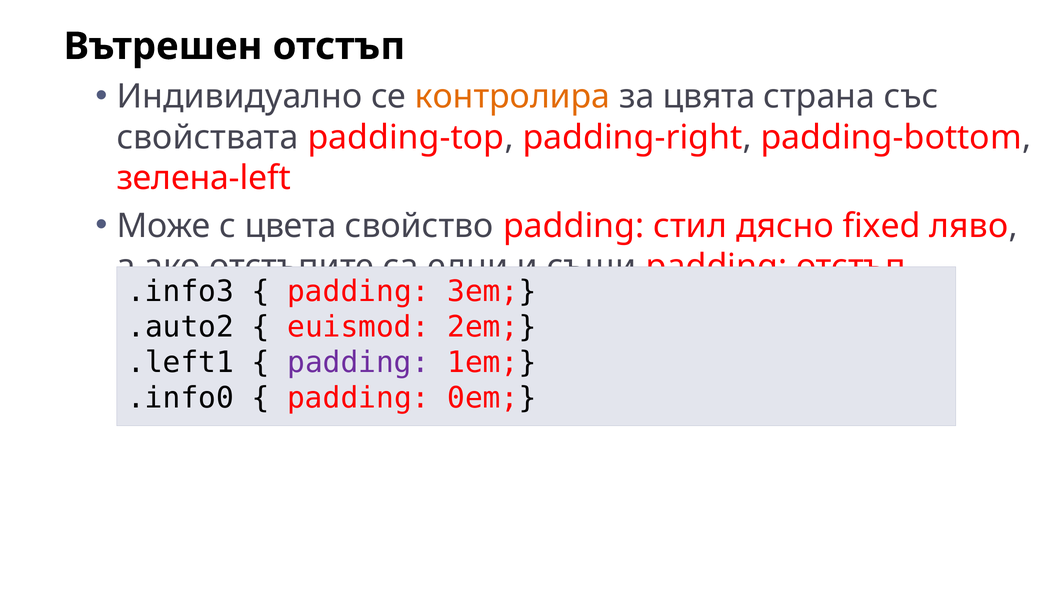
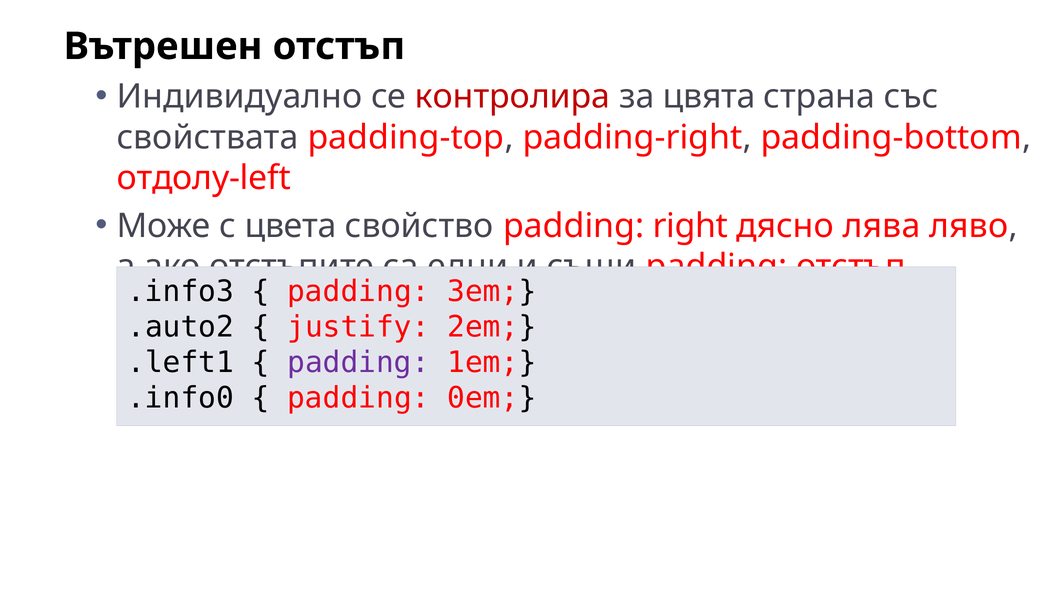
контролира colour: orange -> red
зелена-left: зелена-left -> отдолу-left
стил: стил -> right
fixed: fixed -> лява
euismod: euismod -> justify
